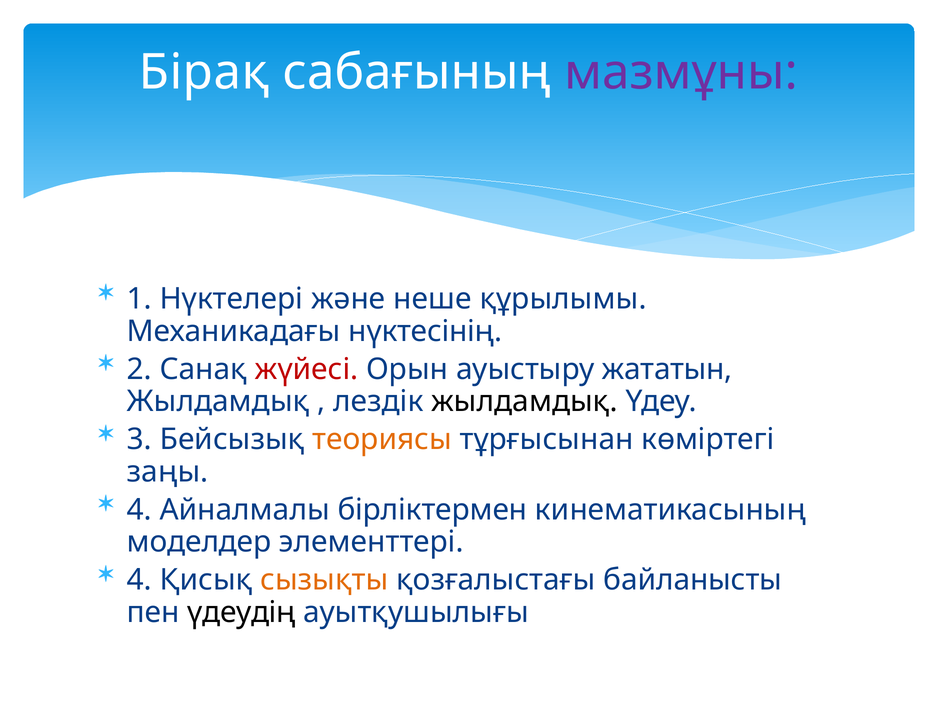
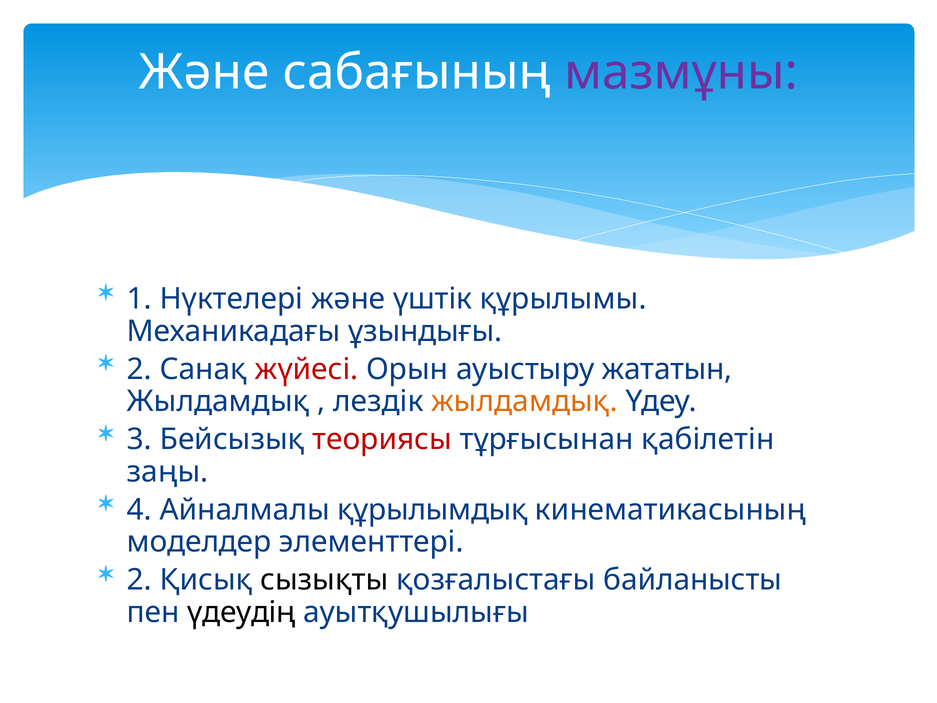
Бірақ at (204, 73): Бірақ -> Және
неше: неше -> үштік
нүктесінің: нүктесінің -> ұзындығы
жылдамдық at (524, 401) colour: black -> orange
теориясы colour: orange -> red
көміртегі: көміртегі -> қабілетін
бірліктермен: бірліктермен -> құрылымдық
4 at (139, 580): 4 -> 2
сызықты colour: orange -> black
